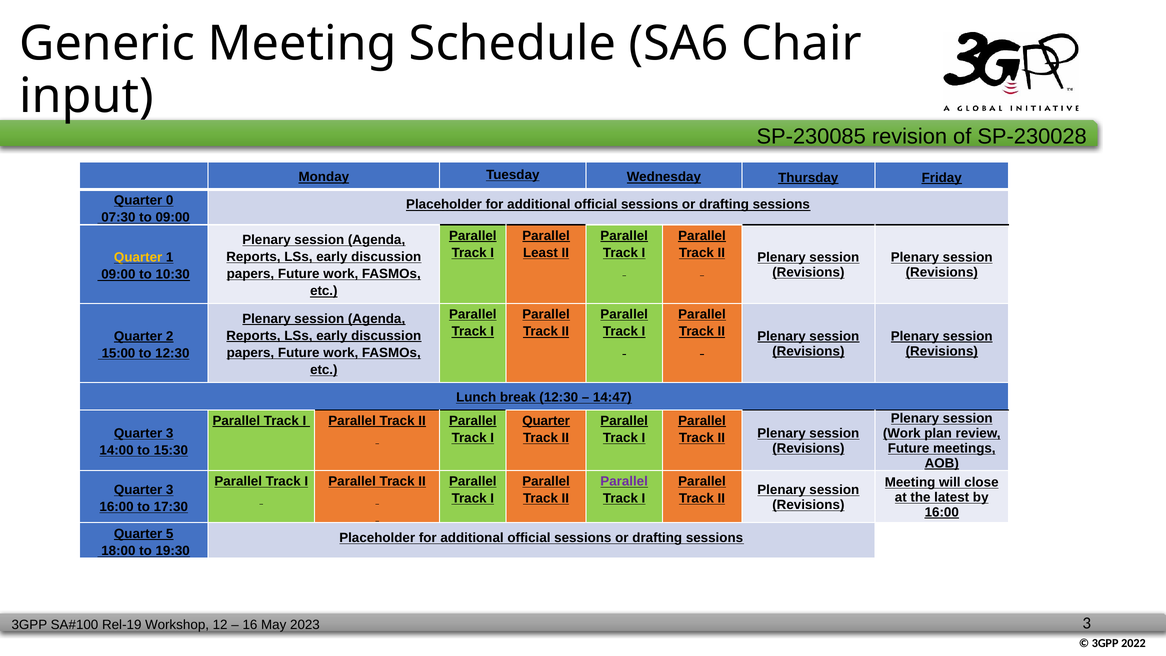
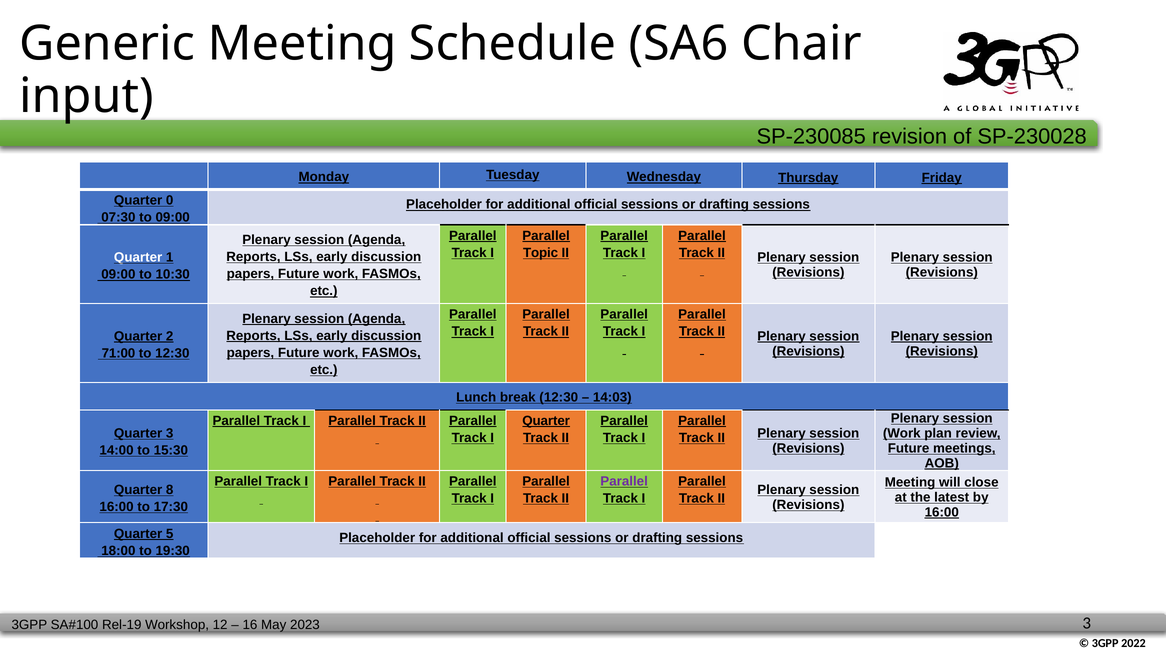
Least: Least -> Topic
Quarter at (138, 257) colour: yellow -> white
15:00: 15:00 -> 71:00
14:47: 14:47 -> 14:03
3 at (170, 490): 3 -> 8
